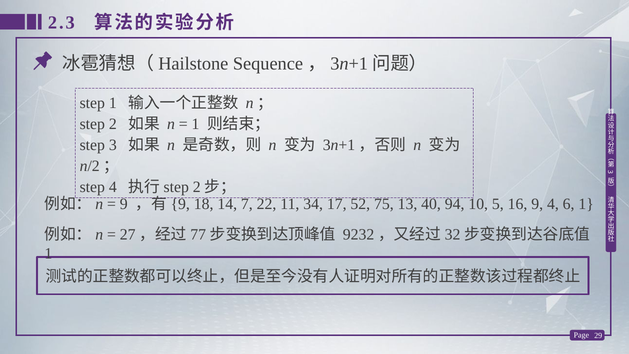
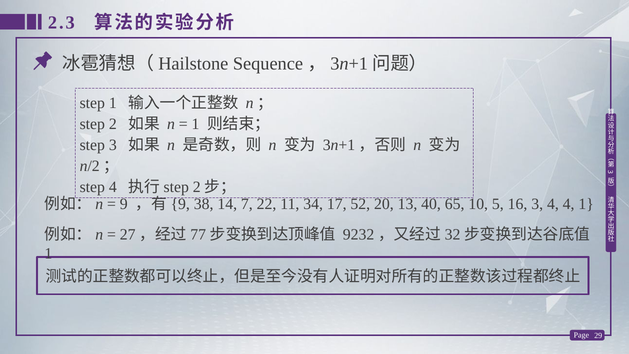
18: 18 -> 38
75: 75 -> 20
94: 94 -> 65
16 9: 9 -> 3
4 6: 6 -> 4
